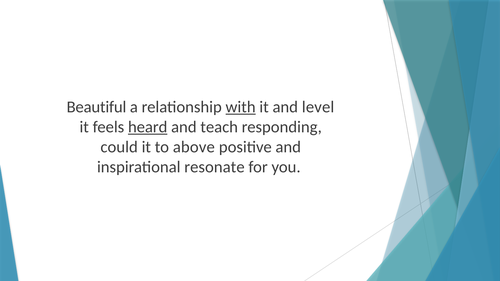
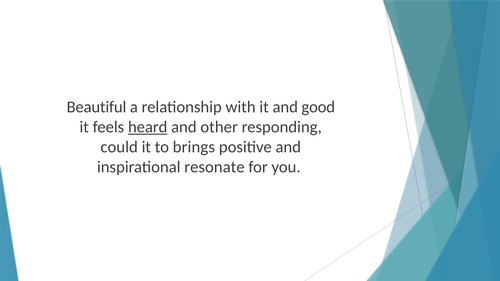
with underline: present -> none
level: level -> good
teach: teach -> other
above: above -> brings
